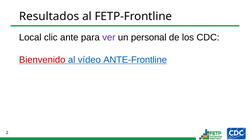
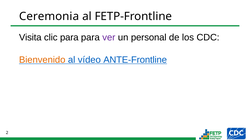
Resultados: Resultados -> Ceremonia
Local: Local -> Visita
clic ante: ante -> para
Bienvenido colour: red -> orange
